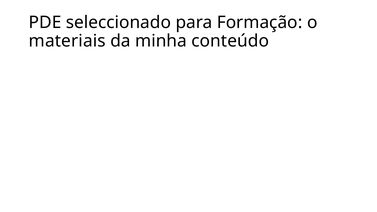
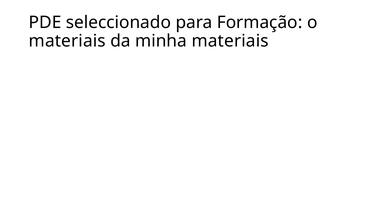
minha conteúdo: conteúdo -> materiais
